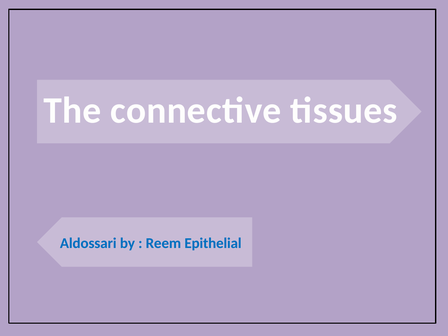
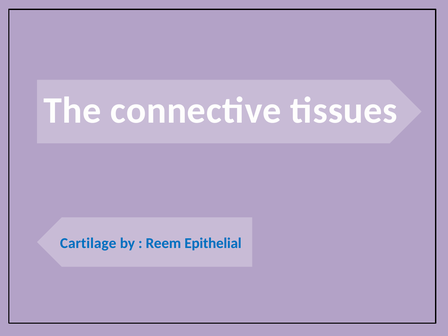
Aldossari: Aldossari -> Cartilage
